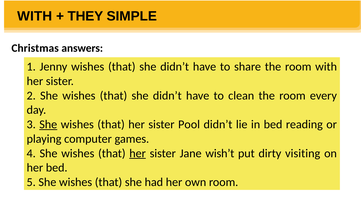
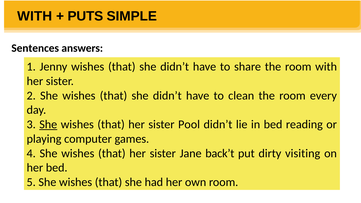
THEY: THEY -> PUTS
Christmas: Christmas -> Sentences
her at (138, 153) underline: present -> none
wish’t: wish’t -> back’t
